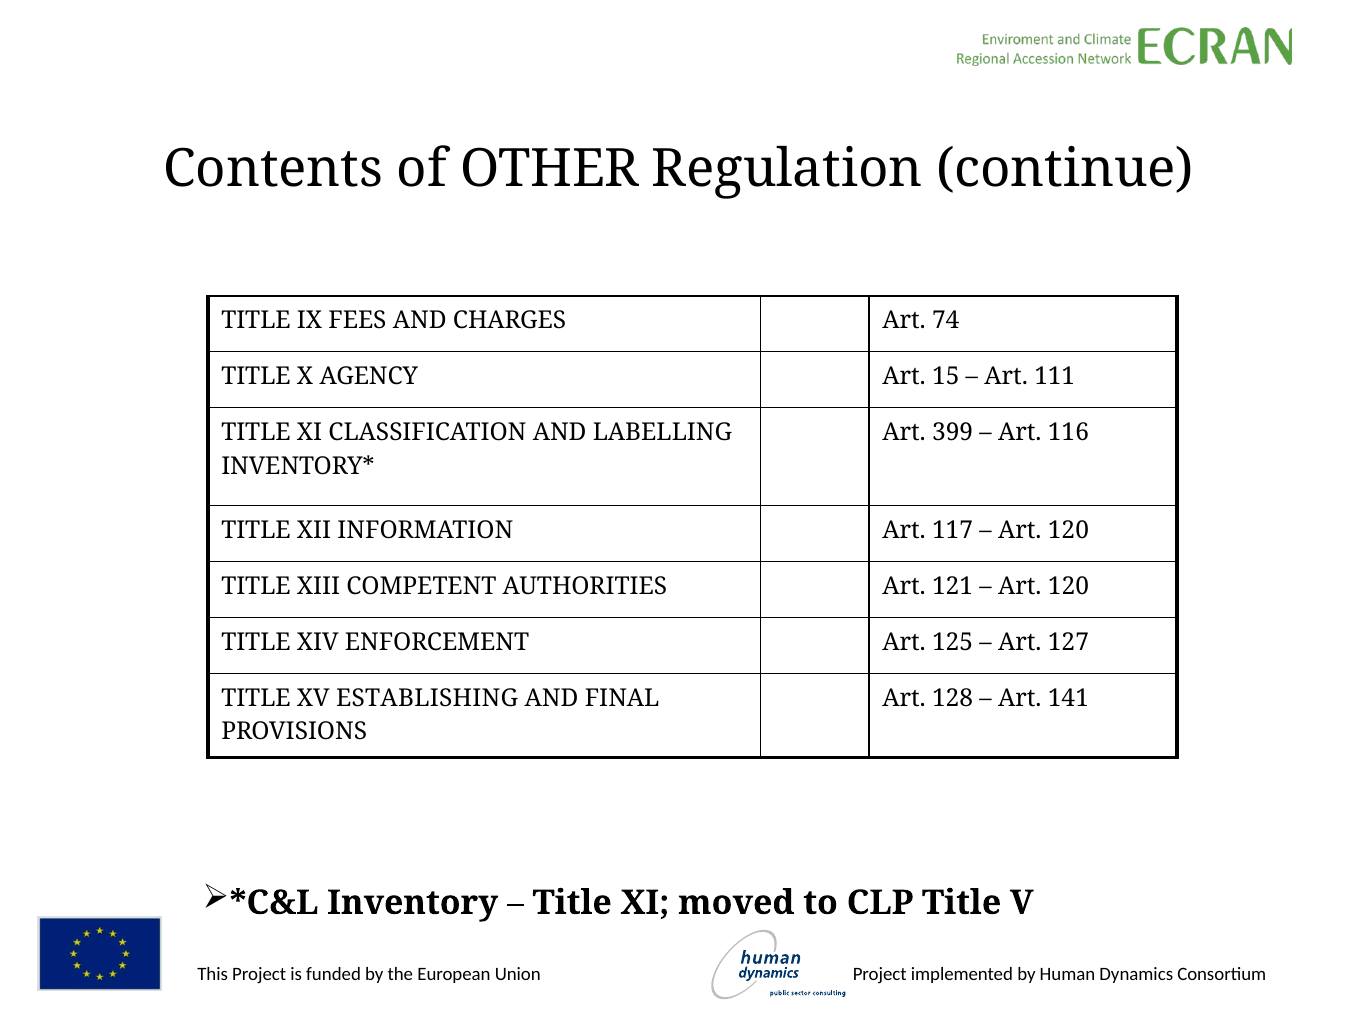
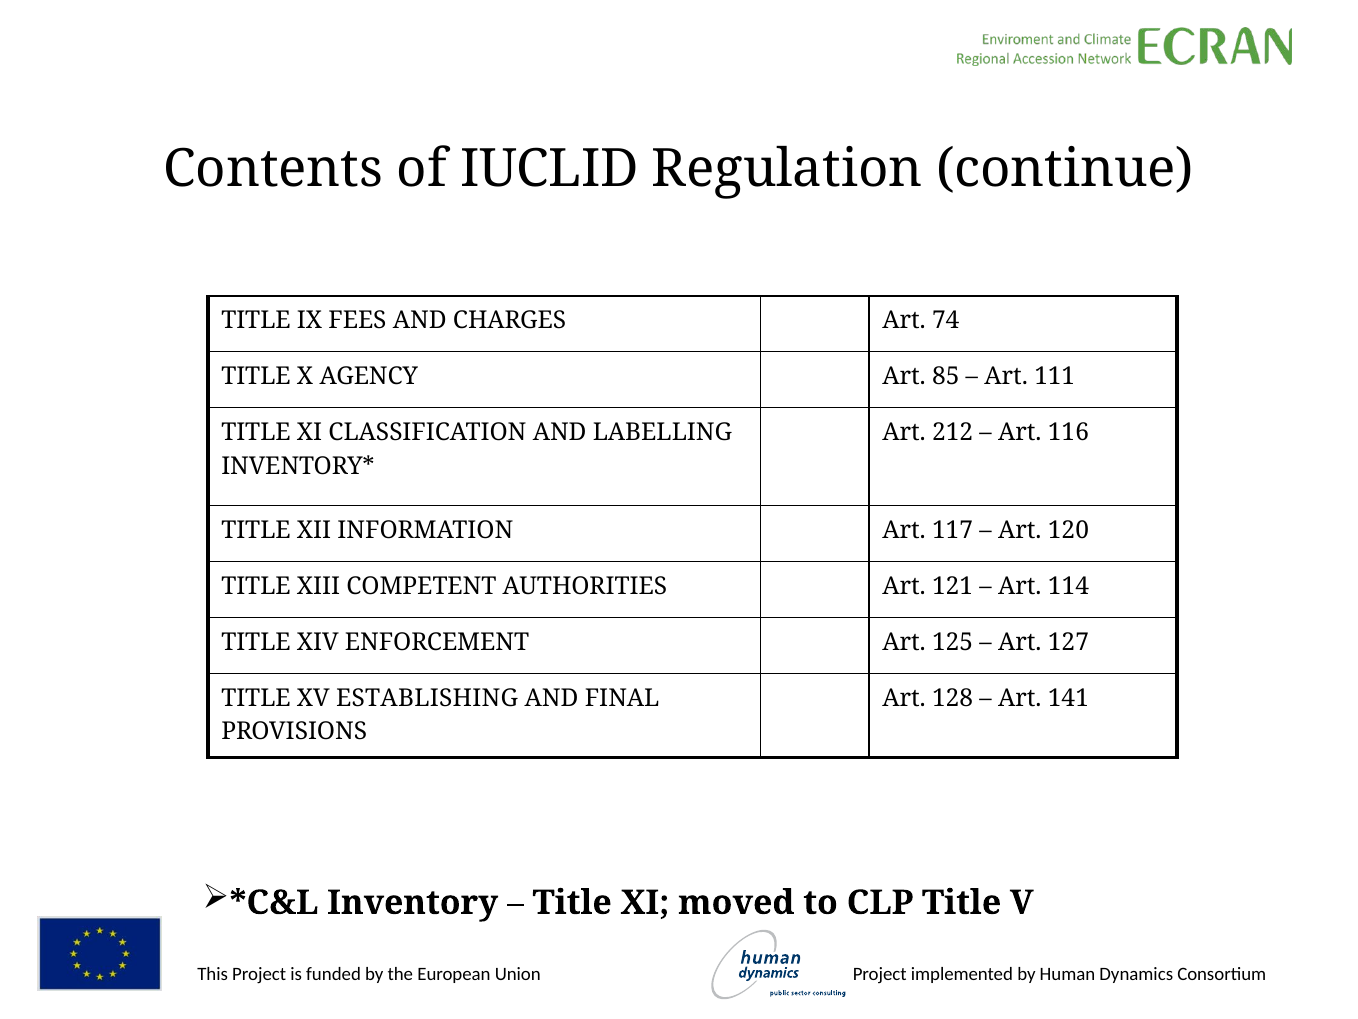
OTHER: OTHER -> IUCLID
15: 15 -> 85
399: 399 -> 212
120 at (1068, 586): 120 -> 114
